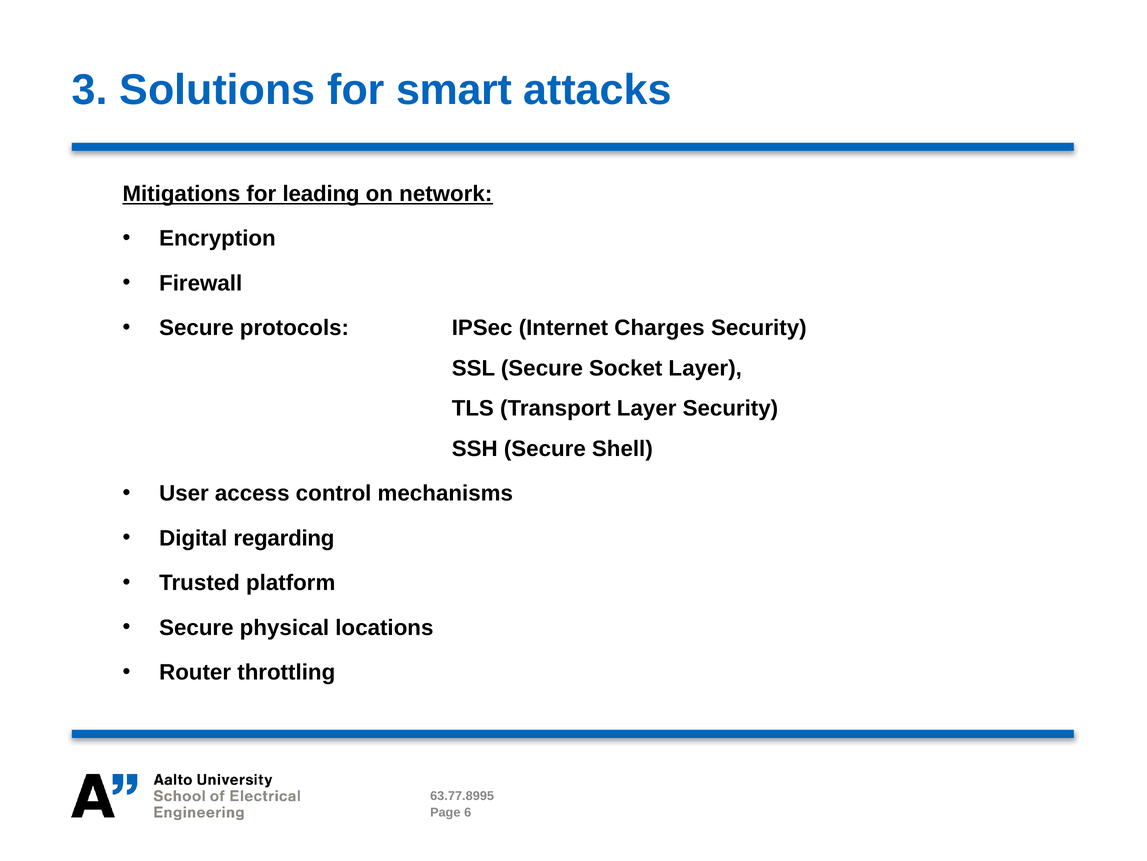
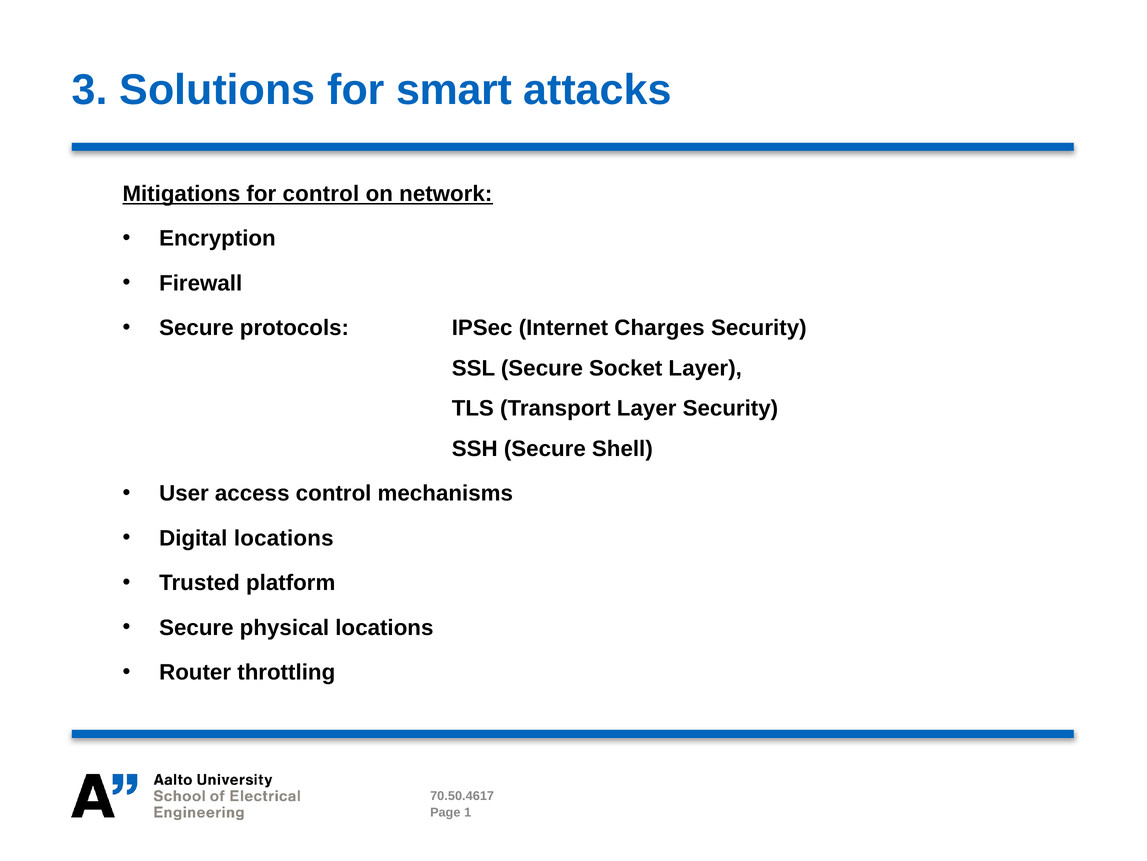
for leading: leading -> control
Digital regarding: regarding -> locations
63.77.8995: 63.77.8995 -> 70.50.4617
6: 6 -> 1
